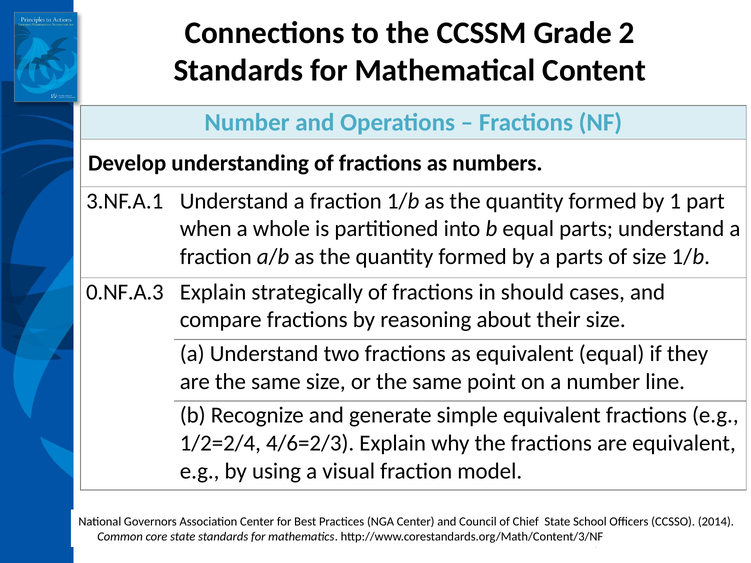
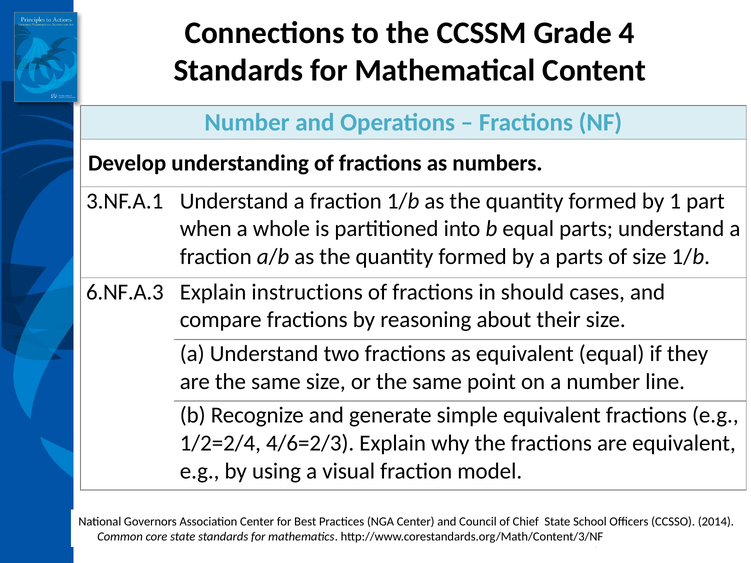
2: 2 -> 4
0.NF.A.3: 0.NF.A.3 -> 6.NF.A.3
strategically: strategically -> instructions
